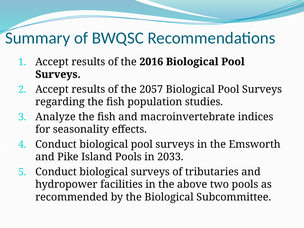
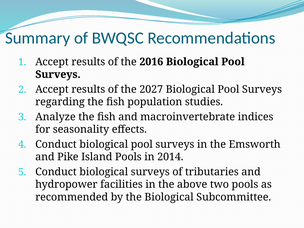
2057: 2057 -> 2027
2033: 2033 -> 2014
